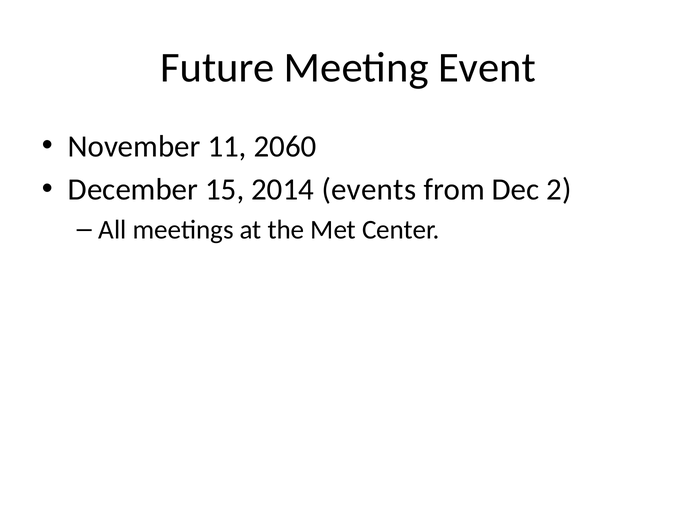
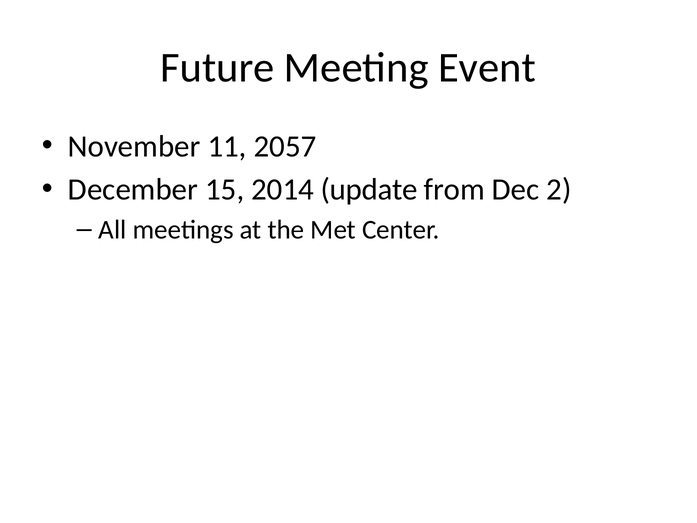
2060: 2060 -> 2057
events: events -> update
